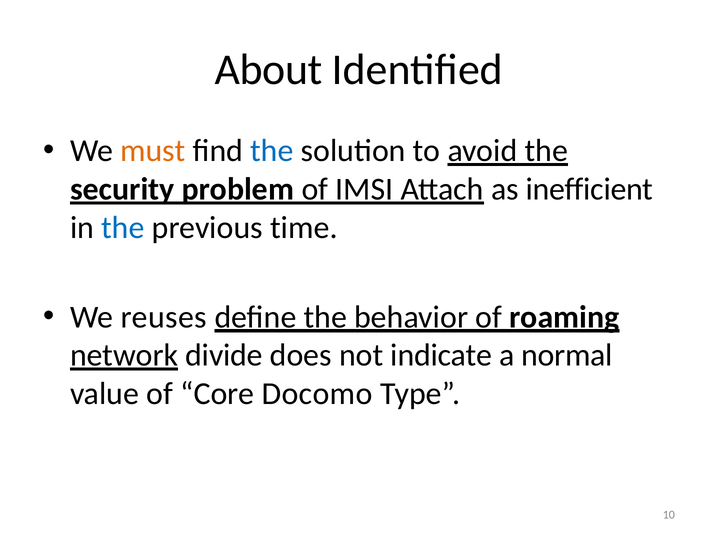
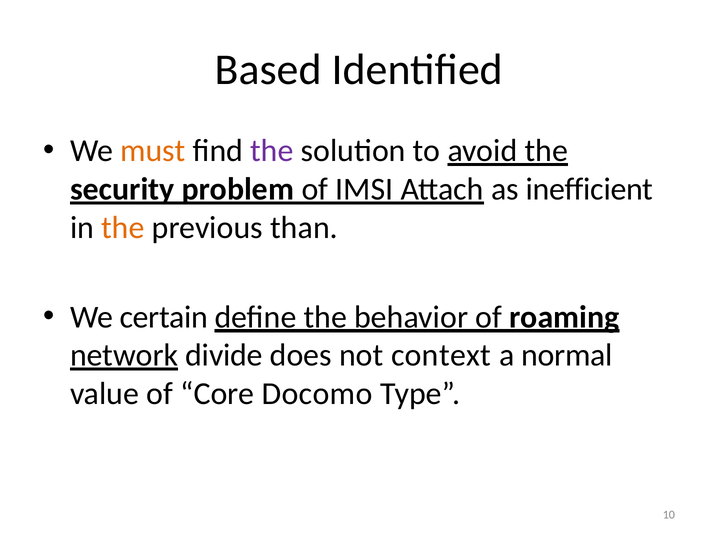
About: About -> Based
the at (272, 151) colour: blue -> purple
the at (123, 227) colour: blue -> orange
time: time -> than
reuses: reuses -> certain
indicate: indicate -> context
